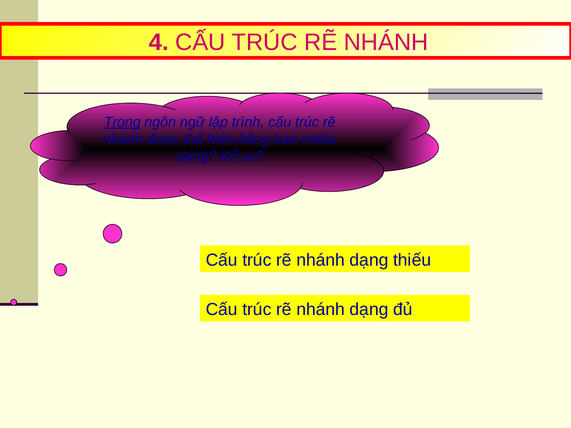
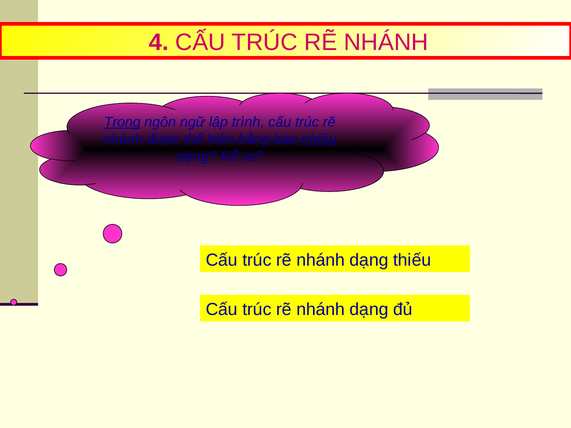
nhiêu underline: none -> present
